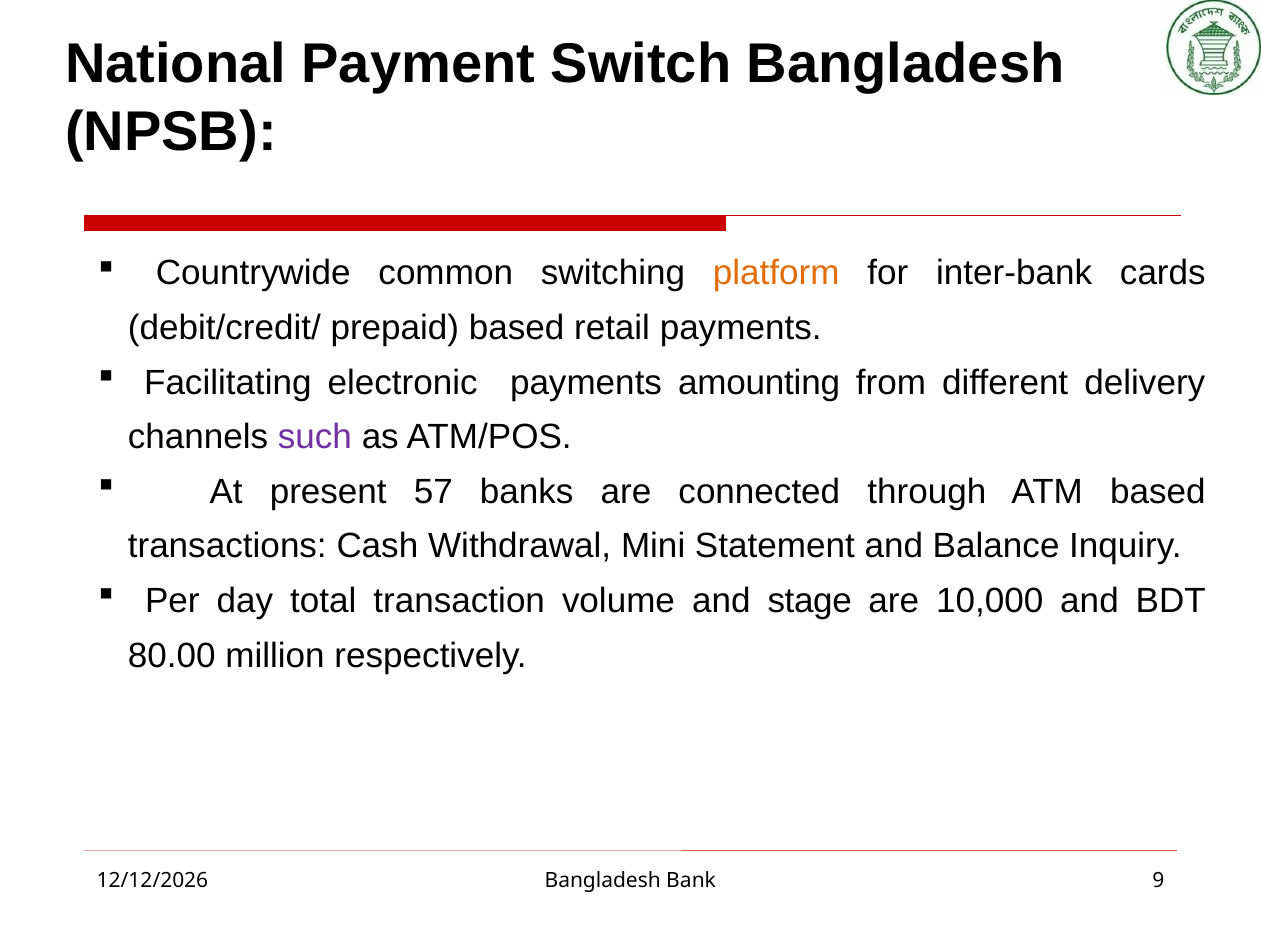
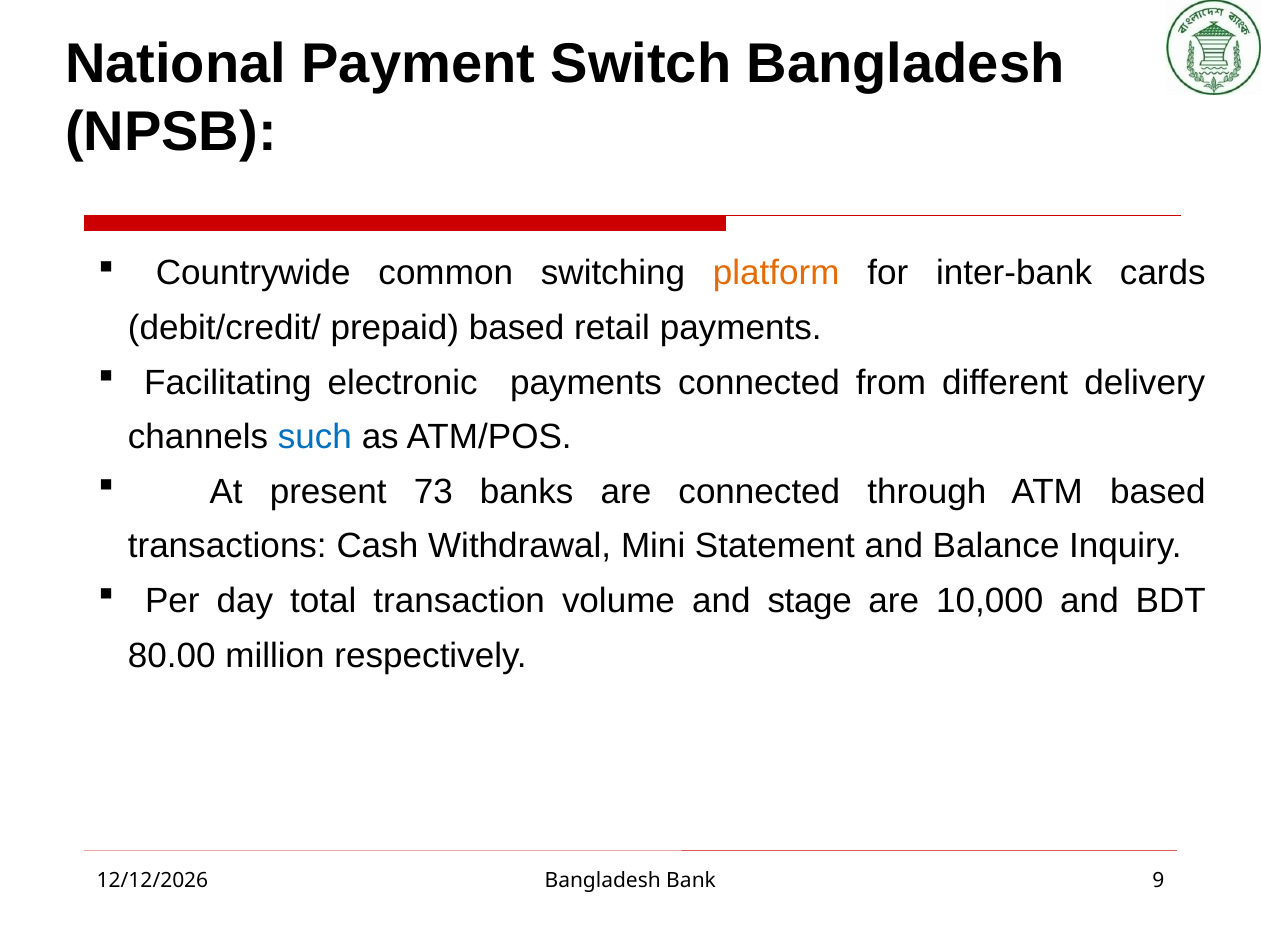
payments amounting: amounting -> connected
such colour: purple -> blue
57: 57 -> 73
